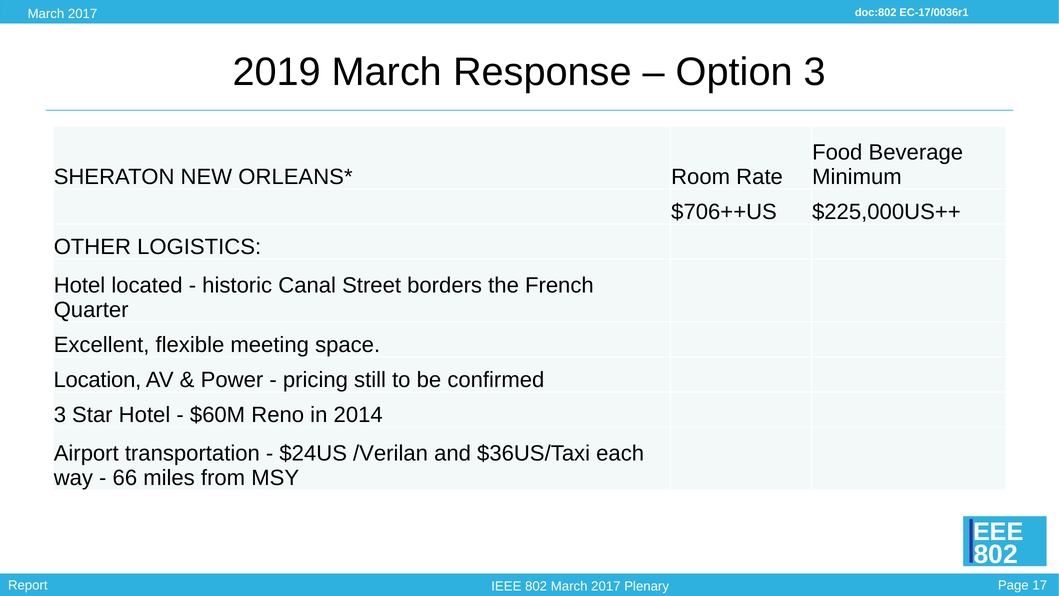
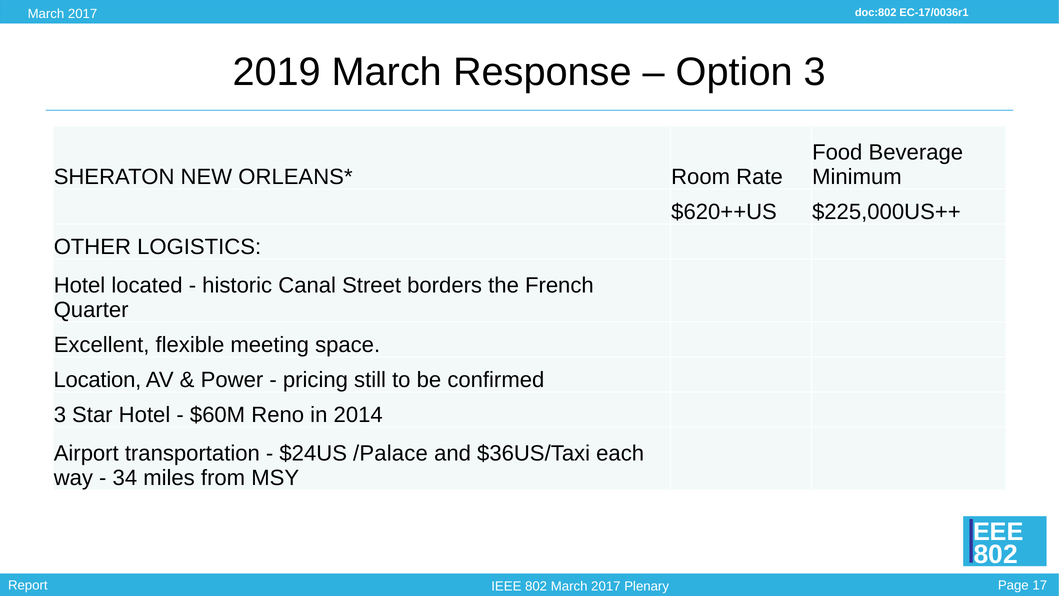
$706++US: $706++US -> $620++US
/Verilan: /Verilan -> /Palace
66: 66 -> 34
